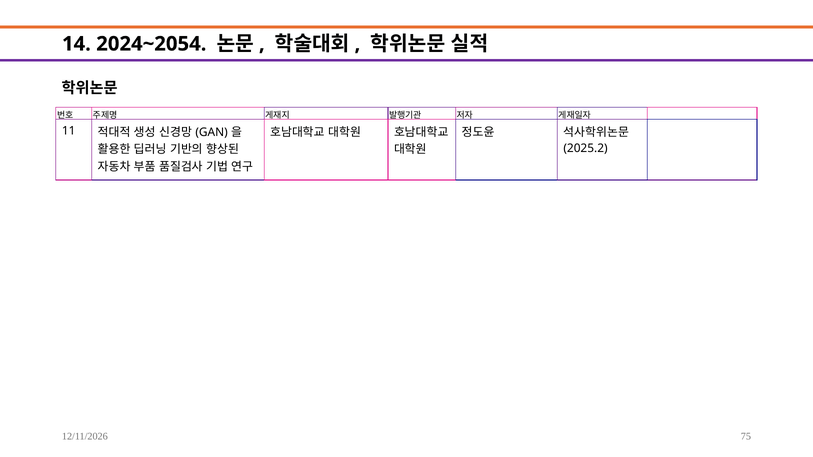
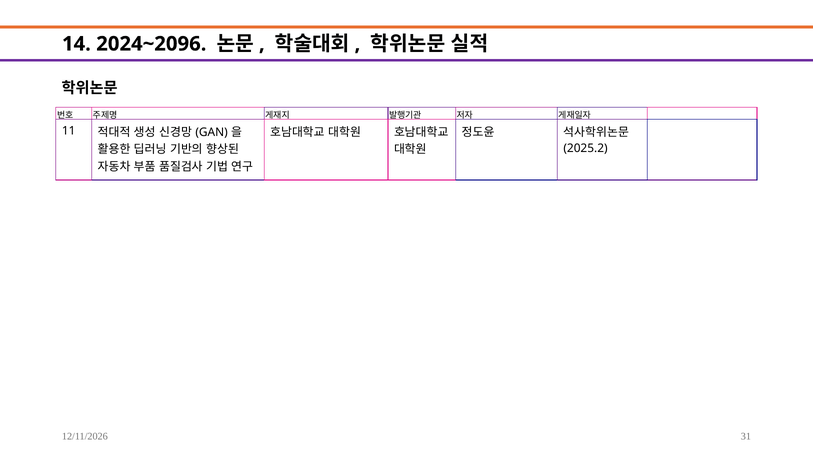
2024~2054: 2024~2054 -> 2024~2096
75: 75 -> 31
